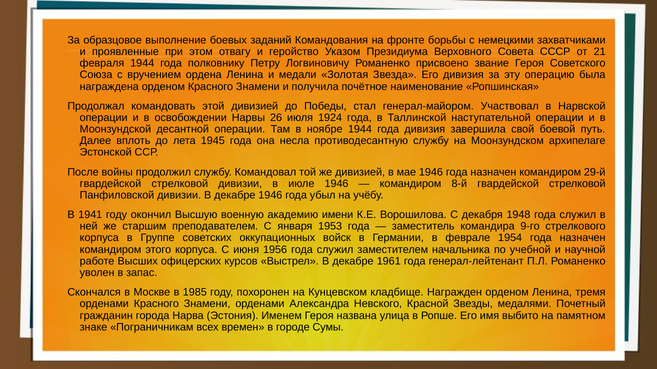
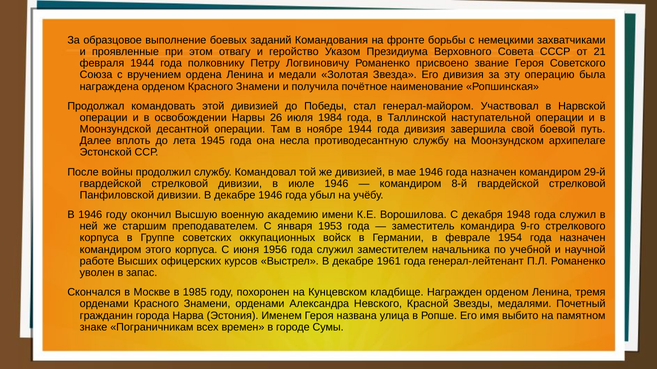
1924: 1924 -> 1984
В 1941: 1941 -> 1946
